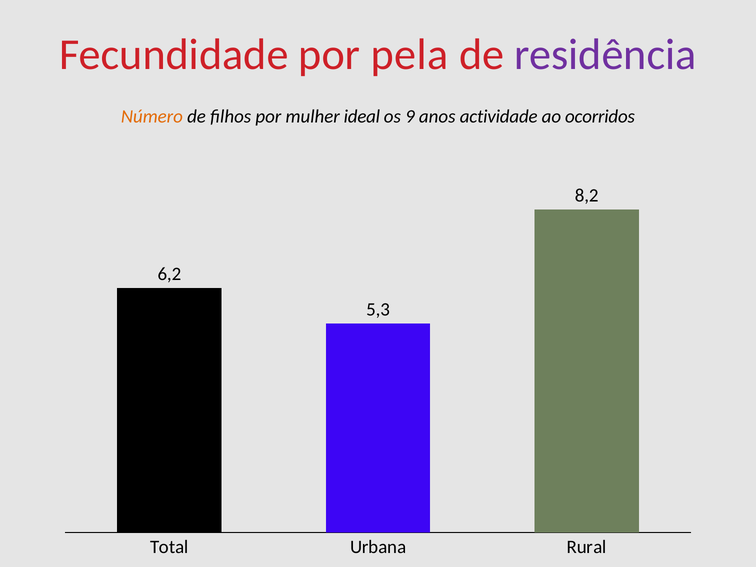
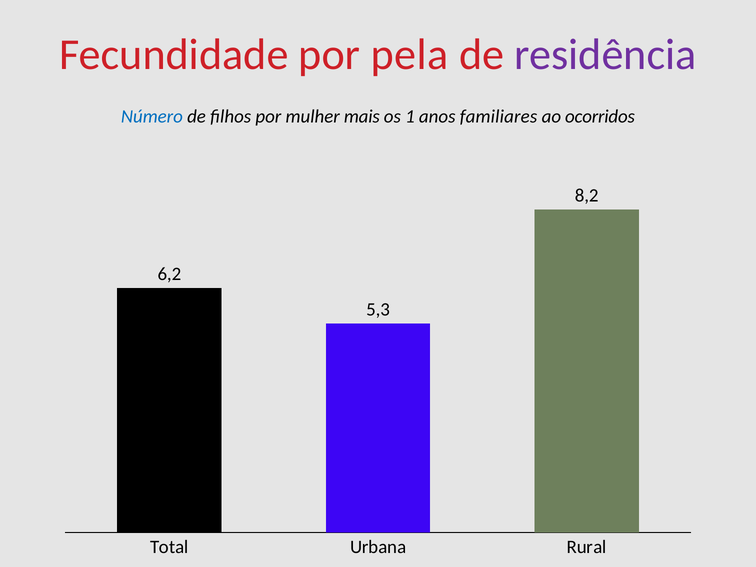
Número colour: orange -> blue
ideal: ideal -> mais
9: 9 -> 1
actividade: actividade -> familiares
